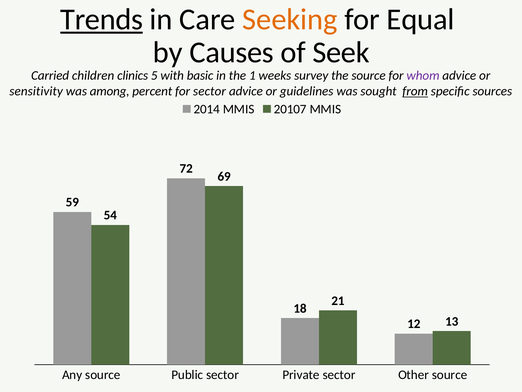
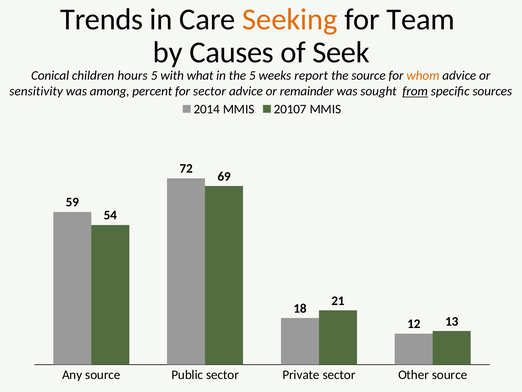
Trends underline: present -> none
Equal: Equal -> Team
Carried: Carried -> Conical
clinics: clinics -> hours
basic: basic -> what
the 1: 1 -> 5
survey: survey -> report
whom colour: purple -> orange
guidelines: guidelines -> remainder
